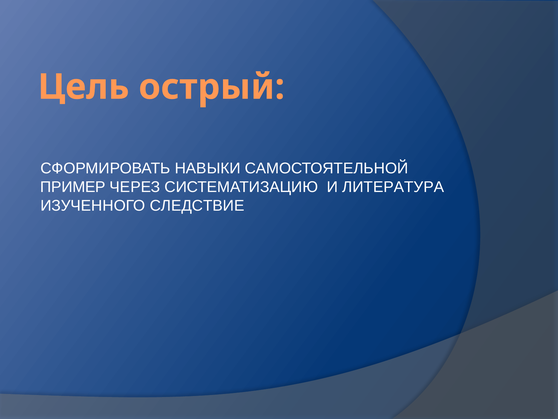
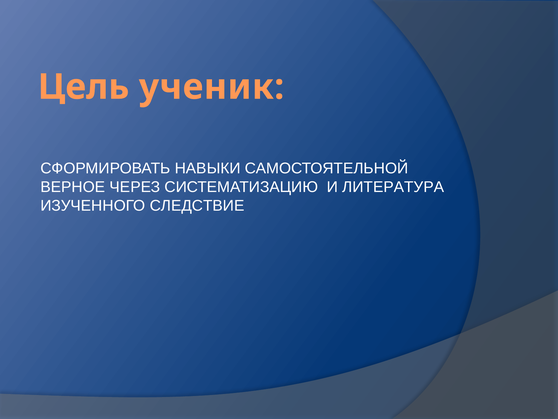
острый: острый -> ученик
ПРИМЕР: ПРИМЕР -> ВЕРНОЕ
